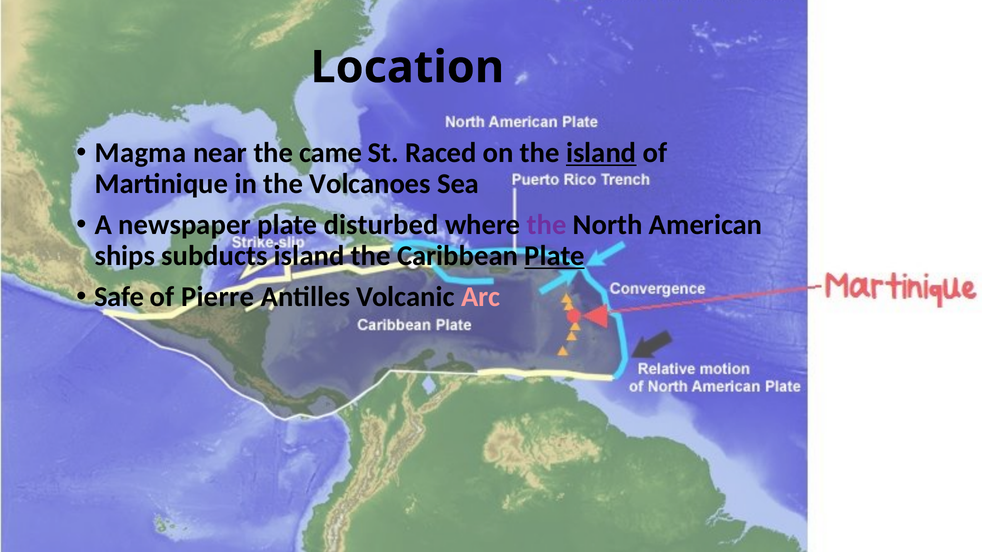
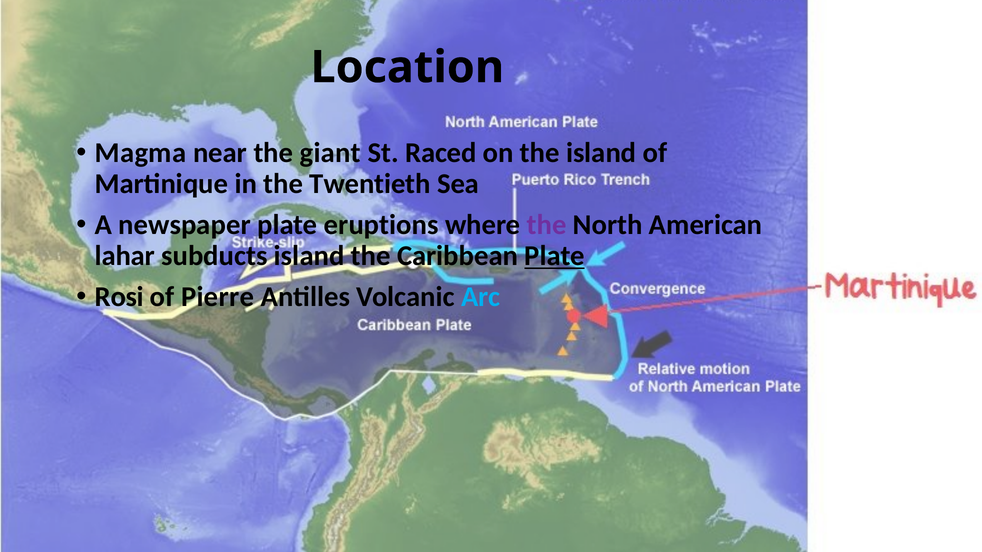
came: came -> giant
island at (601, 153) underline: present -> none
Volcanoes: Volcanoes -> Twentieth
disturbed: disturbed -> eruptions
ships: ships -> lahar
Safe: Safe -> Rosi
Arc colour: pink -> light blue
